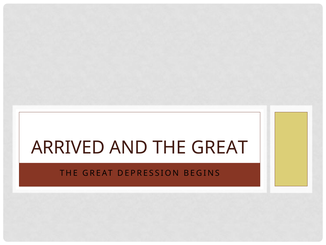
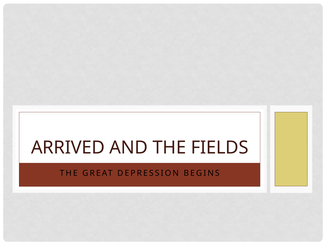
AND THE GREAT: GREAT -> FIELDS
